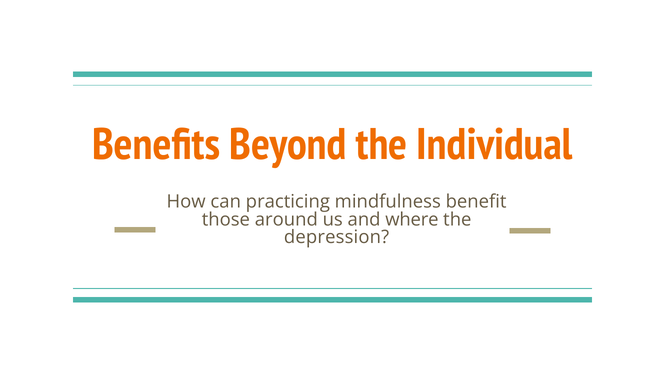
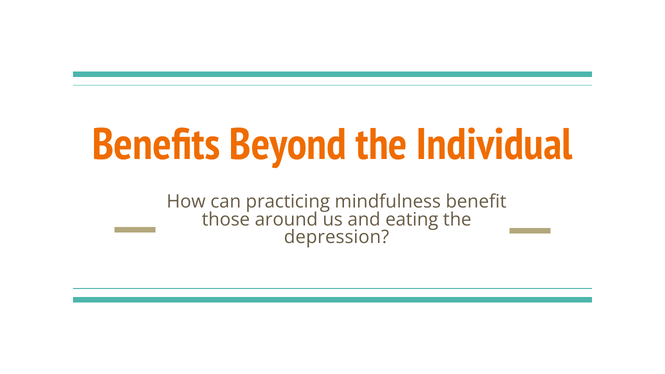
where: where -> eating
